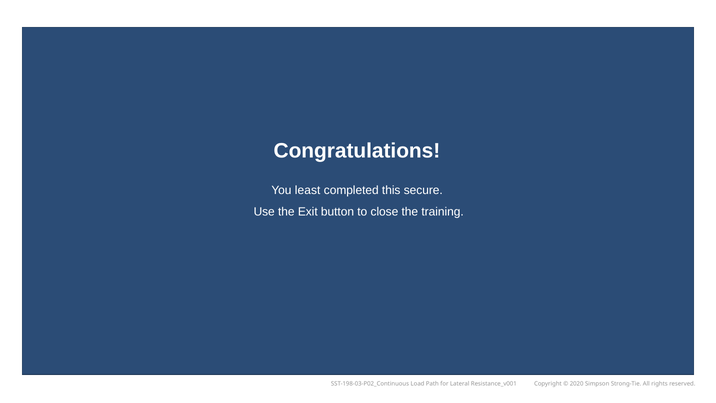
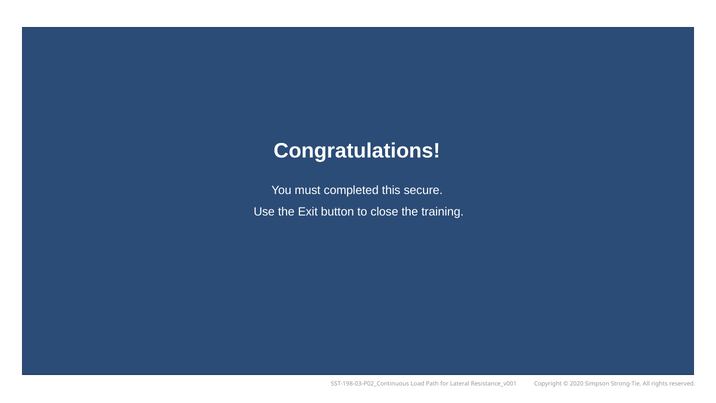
least: least -> must
